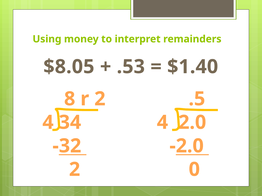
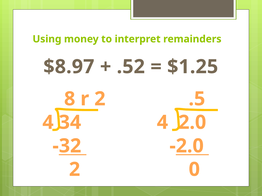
$8.05: $8.05 -> $8.97
.53: .53 -> .52
$1.40: $1.40 -> $1.25
